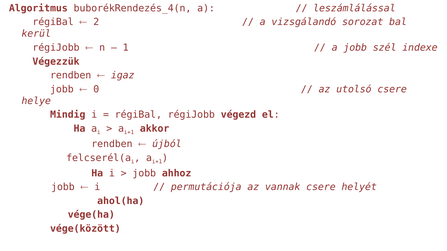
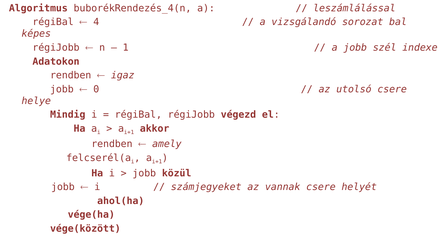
2: 2 -> 4
kerül: kerül -> képes
Végezzük: Végezzük -> Adatokon
újból: újból -> amely
ahhoz: ahhoz -> közül
permutációja: permutációja -> számjegyeket
